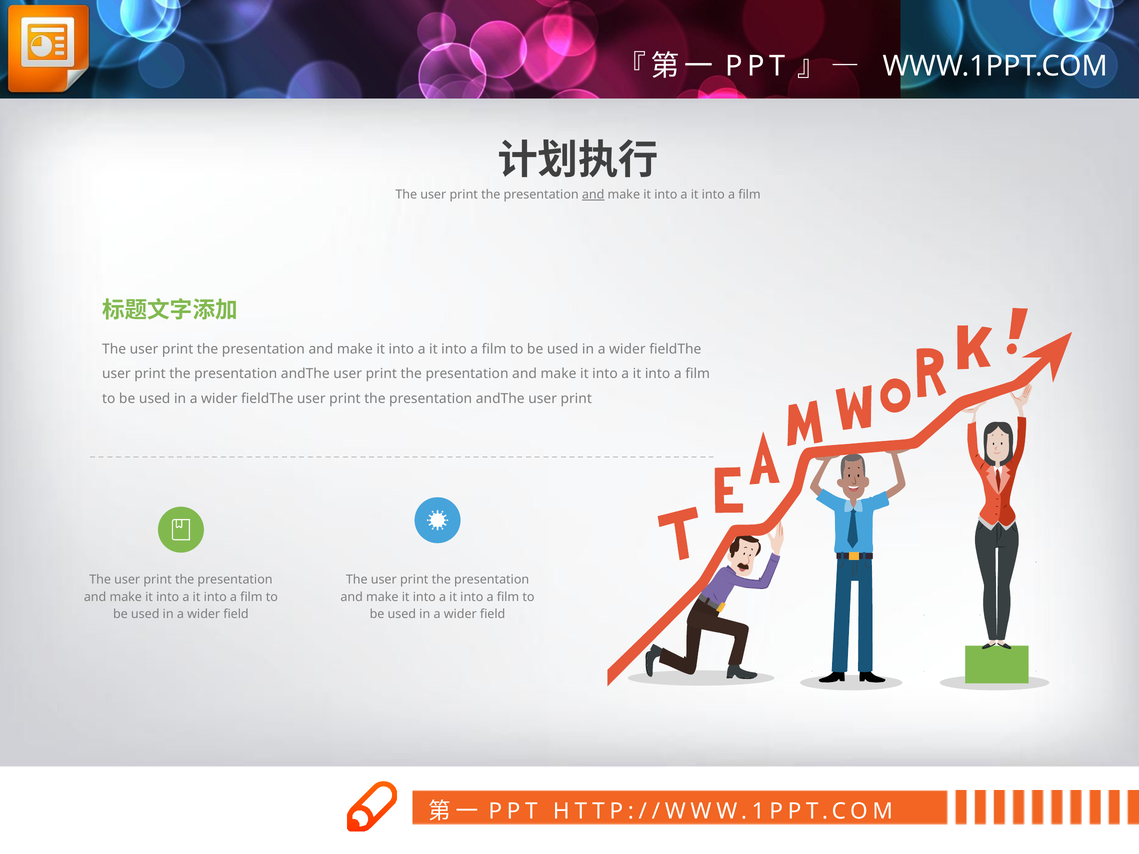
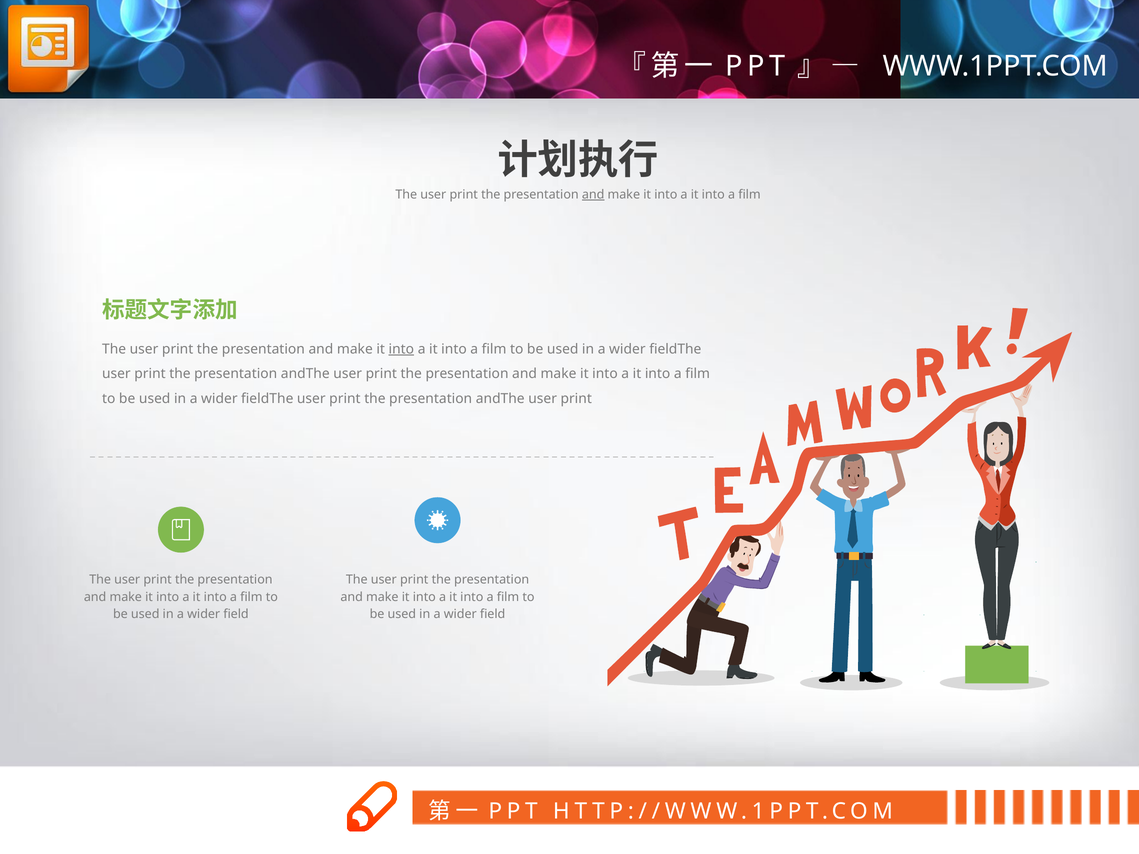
into at (401, 349) underline: none -> present
